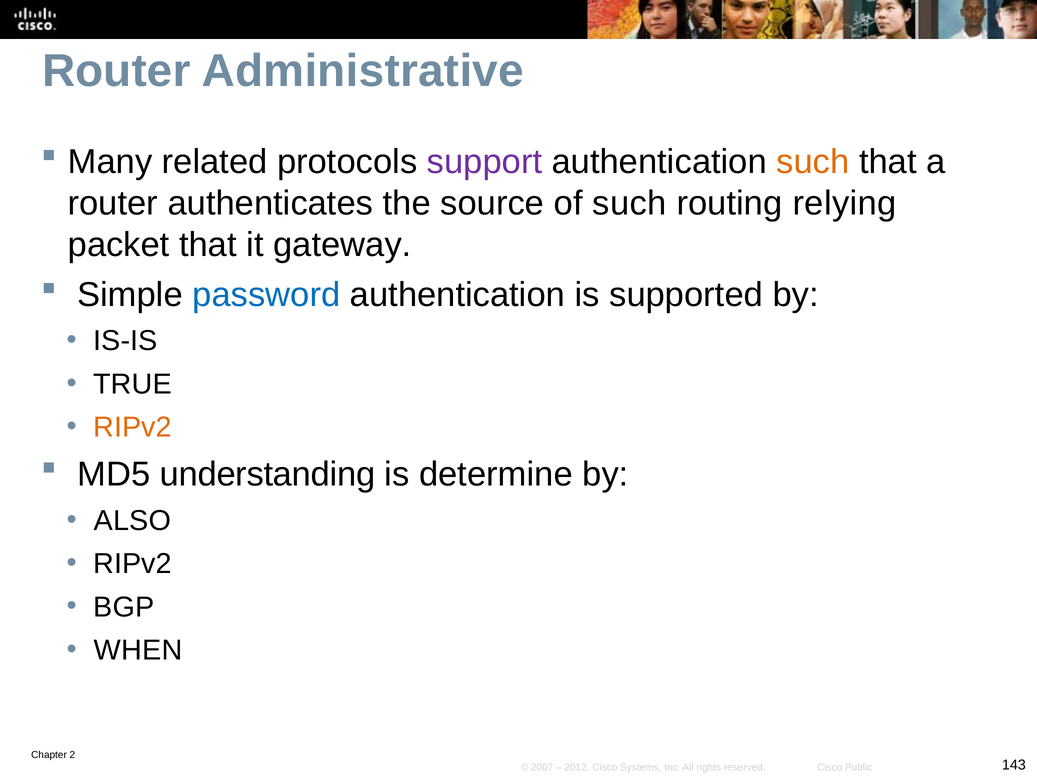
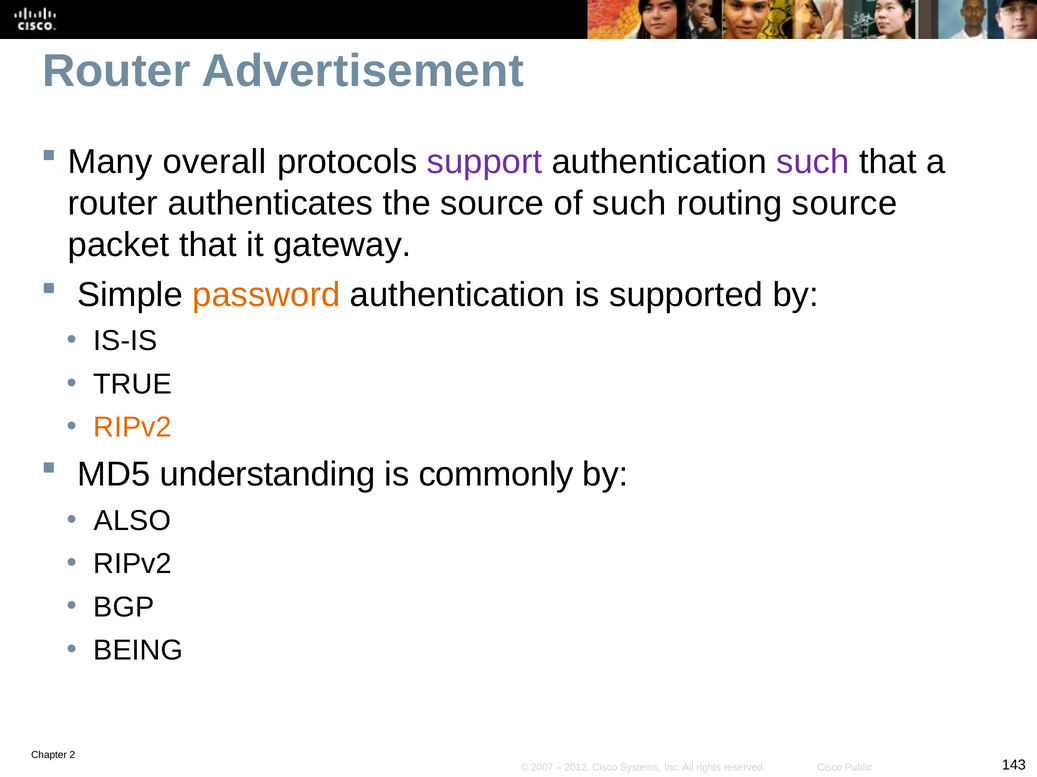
Administrative: Administrative -> Advertisement
related: related -> overall
such at (813, 162) colour: orange -> purple
routing relying: relying -> source
password colour: blue -> orange
determine: determine -> commonly
WHEN: WHEN -> BEING
